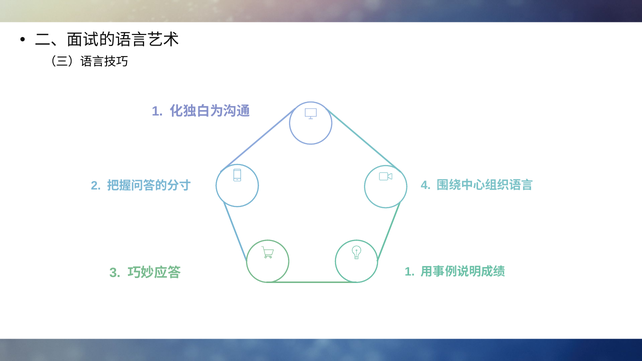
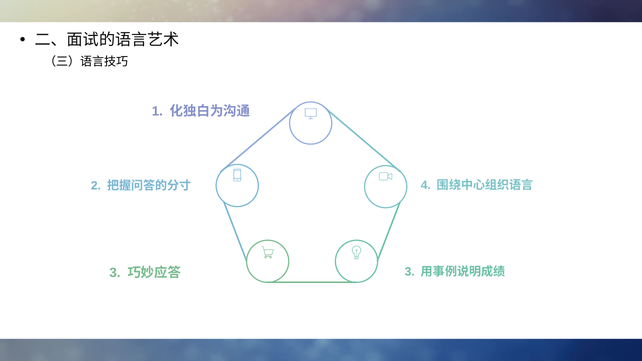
1 at (410, 272): 1 -> 3
